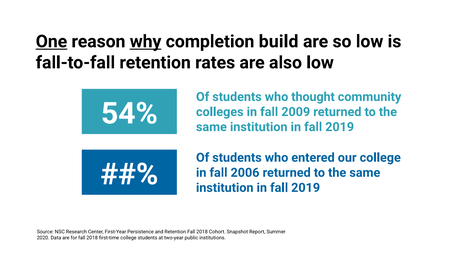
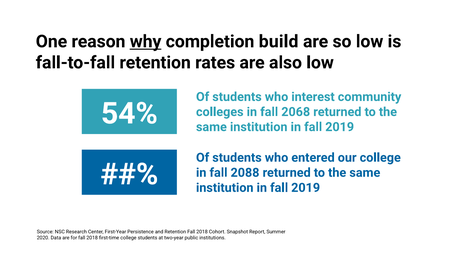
One underline: present -> none
thought: thought -> interest
2009: 2009 -> 2068
2006: 2006 -> 2088
